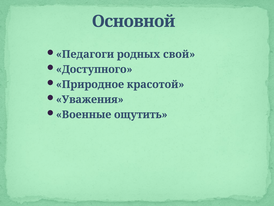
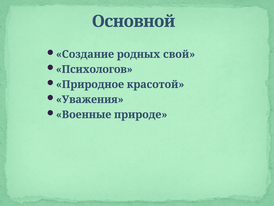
Педагоги: Педагоги -> Создание
Доступного: Доступного -> Психологов
ощутить: ощутить -> природе
